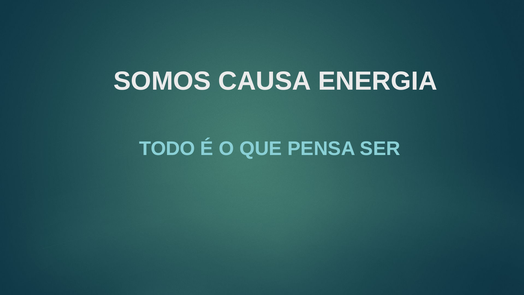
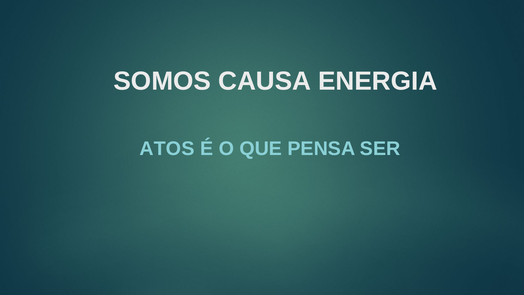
TODO: TODO -> ATOS
